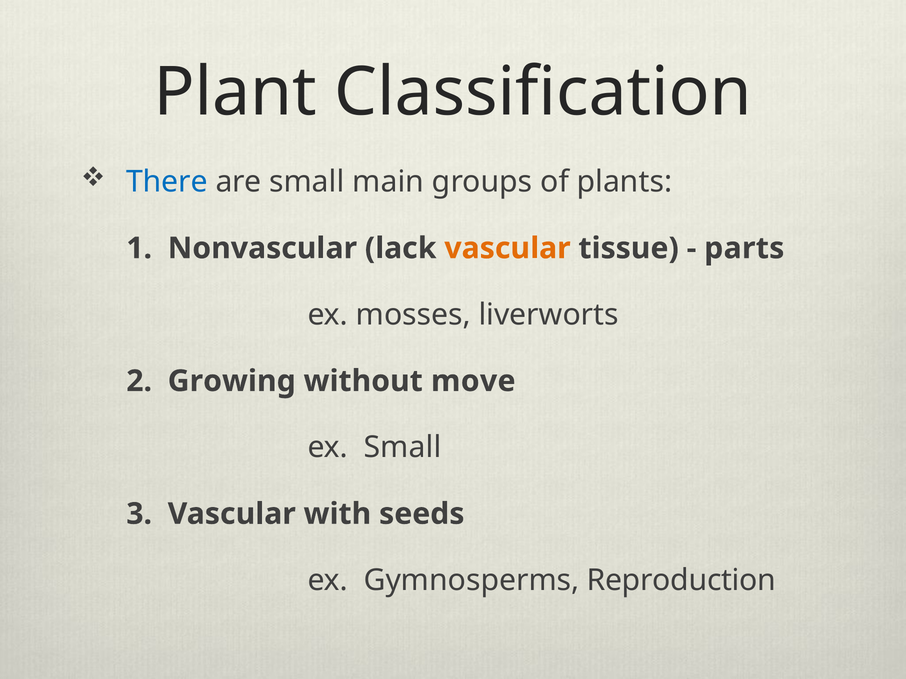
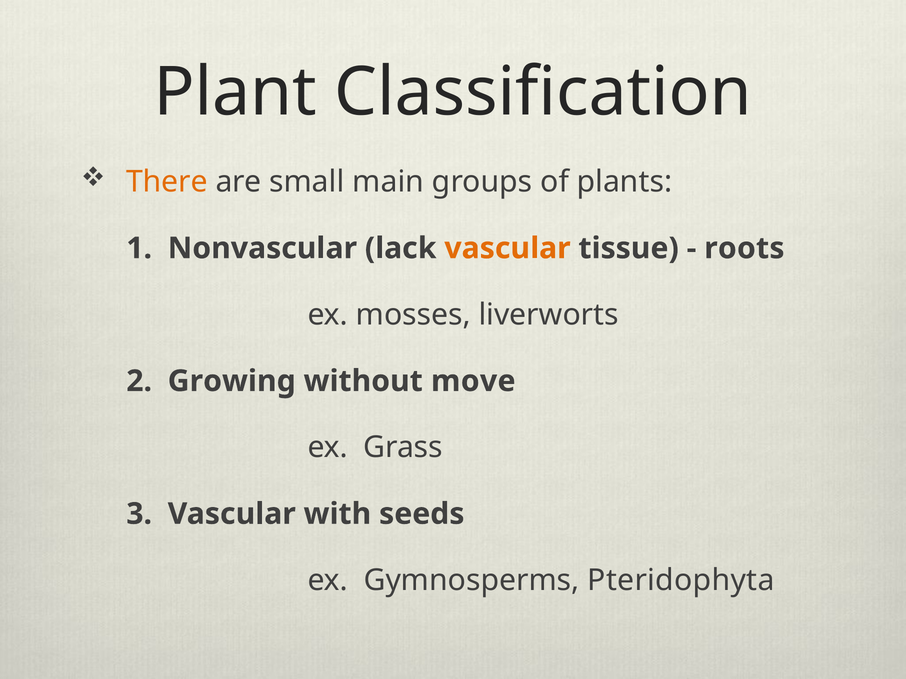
There colour: blue -> orange
parts: parts -> roots
ex Small: Small -> Grass
Reproduction: Reproduction -> Pteridophyta
